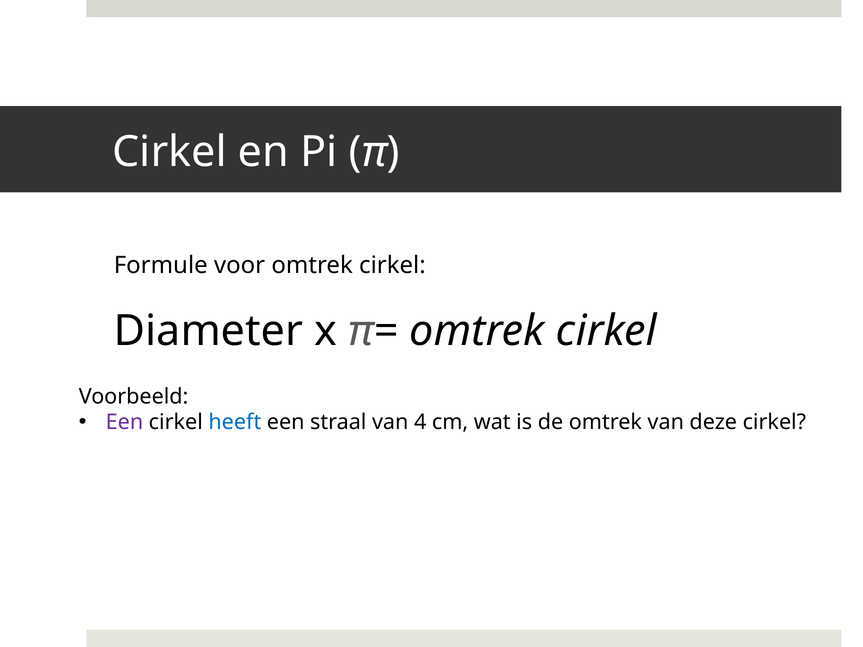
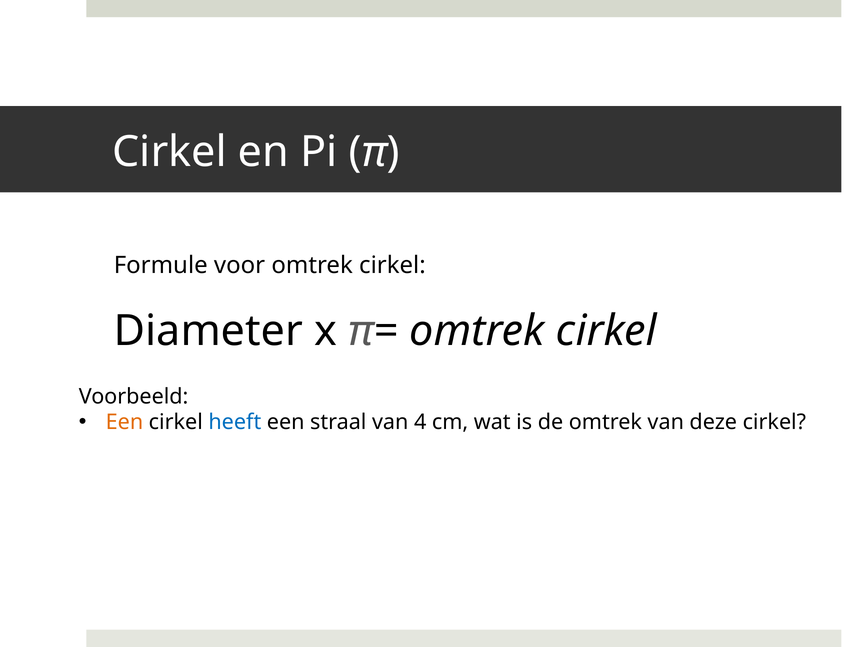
Een at (124, 423) colour: purple -> orange
